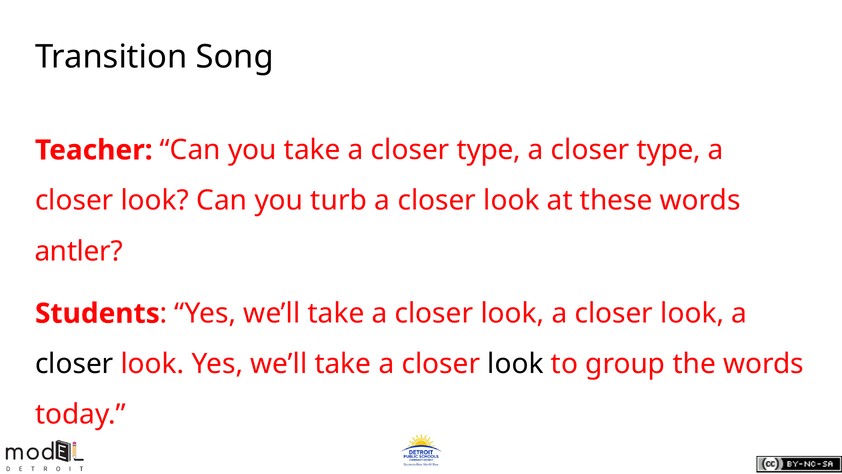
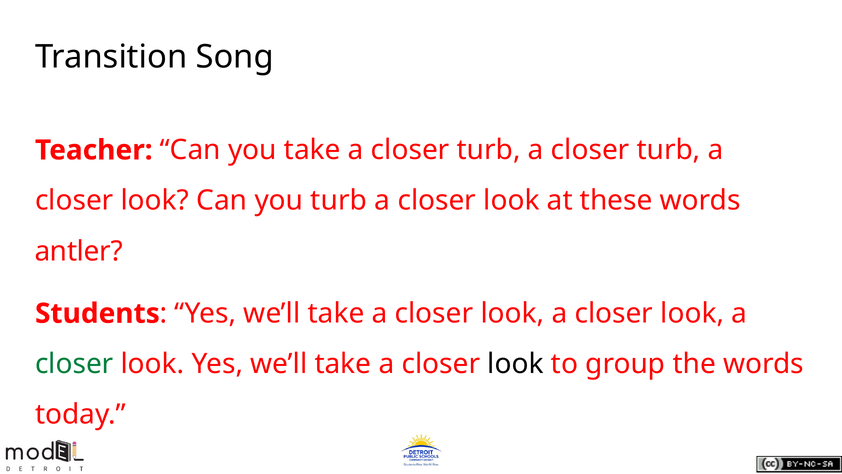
take a closer type: type -> turb
type at (669, 150): type -> turb
closer at (74, 364) colour: black -> green
